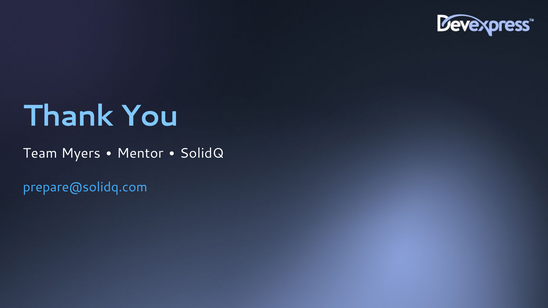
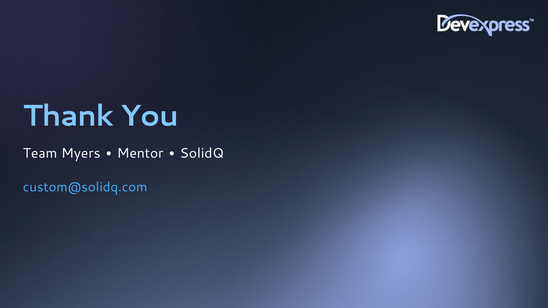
prepare@solidq.com: prepare@solidq.com -> custom@solidq.com
